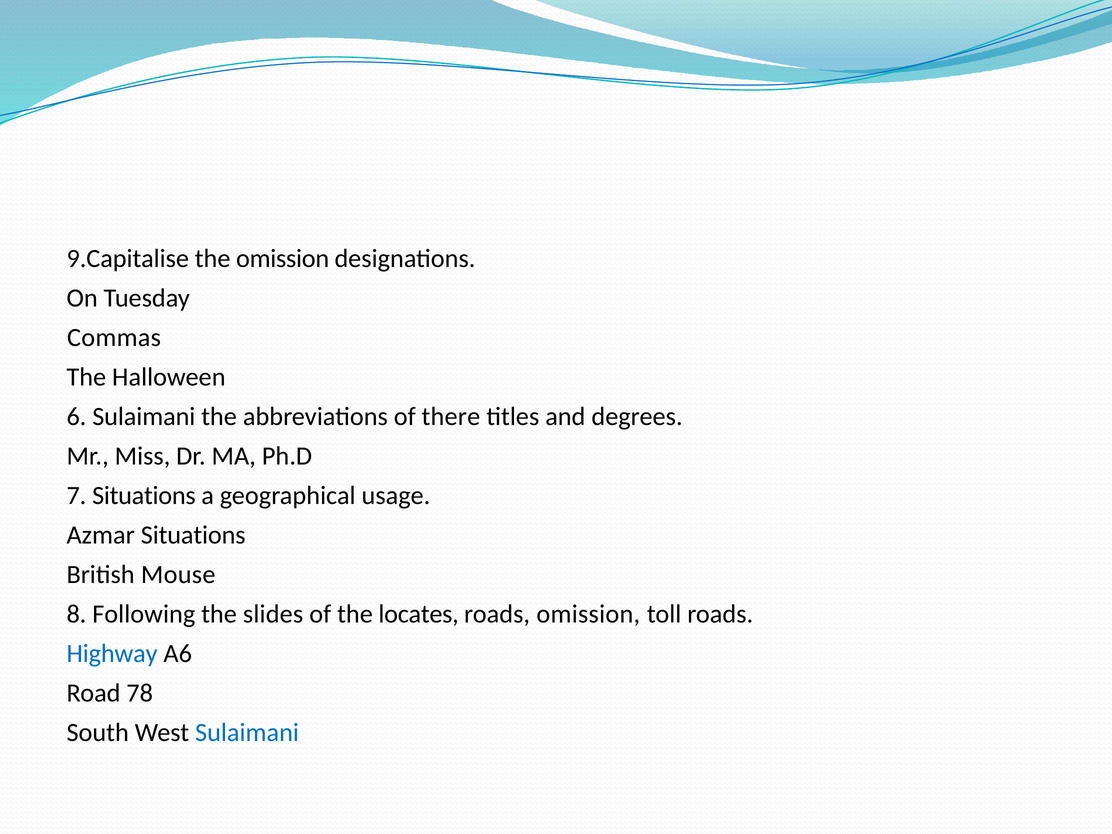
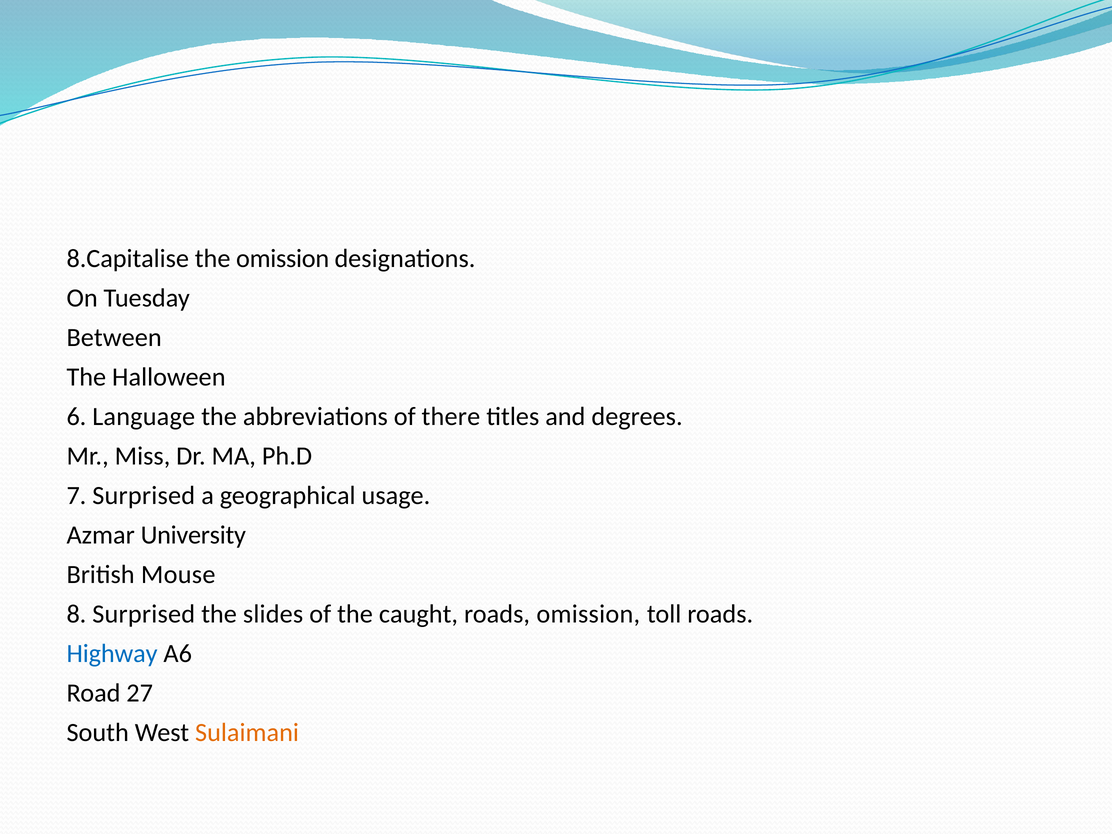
9.Capitalise: 9.Capitalise -> 8.Capitalise
Commas: Commas -> Between
6 Sulaimani: Sulaimani -> Language
7 Situations: Situations -> Surprised
Azmar Situations: Situations -> University
8 Following: Following -> Surprised
locates: locates -> caught
78: 78 -> 27
Sulaimani at (247, 733) colour: blue -> orange
